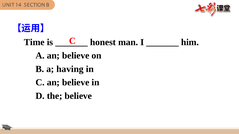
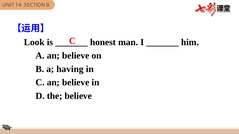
Time: Time -> Look
